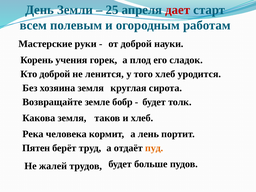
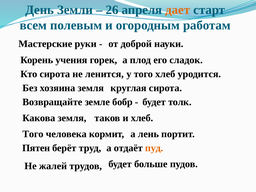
25: 25 -> 26
дает colour: red -> orange
Кто доброй: доброй -> сирота
Река at (33, 134): Река -> Того
